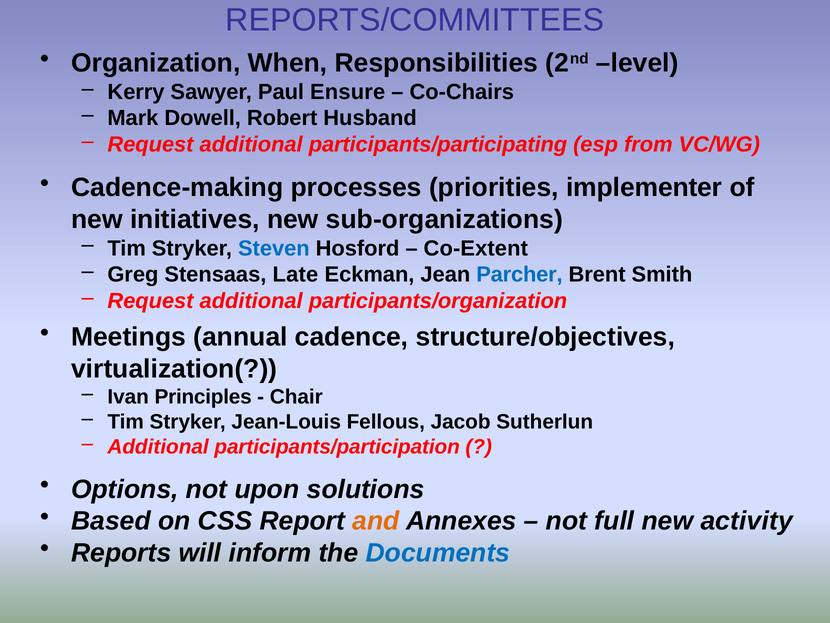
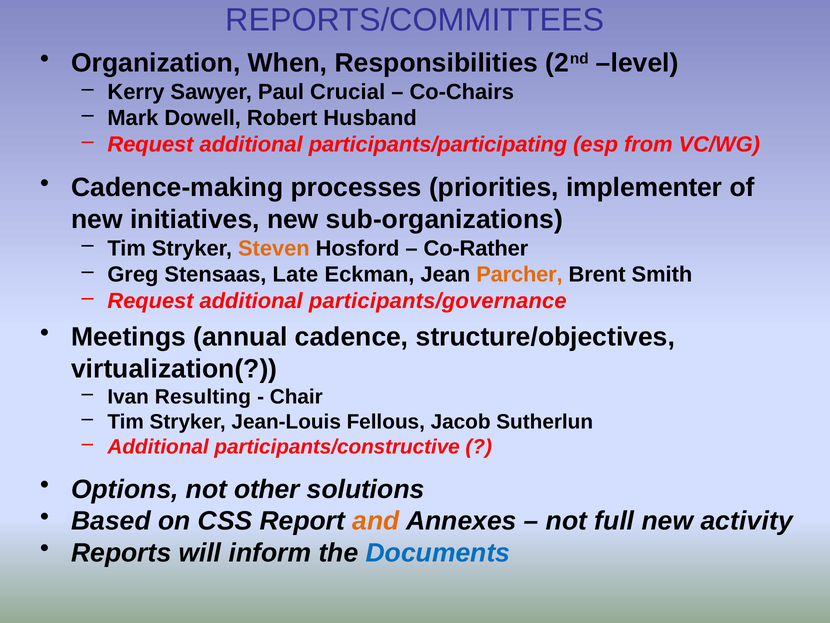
Ensure: Ensure -> Crucial
Steven colour: blue -> orange
Co-Extent: Co-Extent -> Co-Rather
Parcher colour: blue -> orange
participants/organization: participants/organization -> participants/governance
Principles: Principles -> Resulting
participants/participation: participants/participation -> participants/constructive
upon: upon -> other
